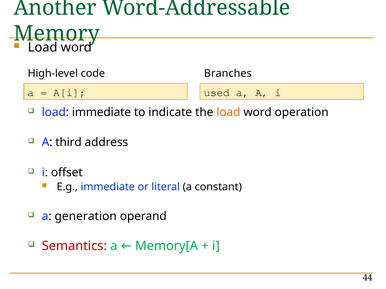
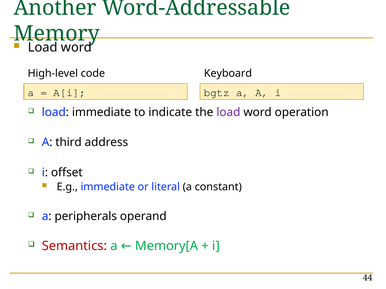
Branches: Branches -> Keyboard
used: used -> bgtz
load at (228, 112) colour: orange -> purple
generation: generation -> peripherals
